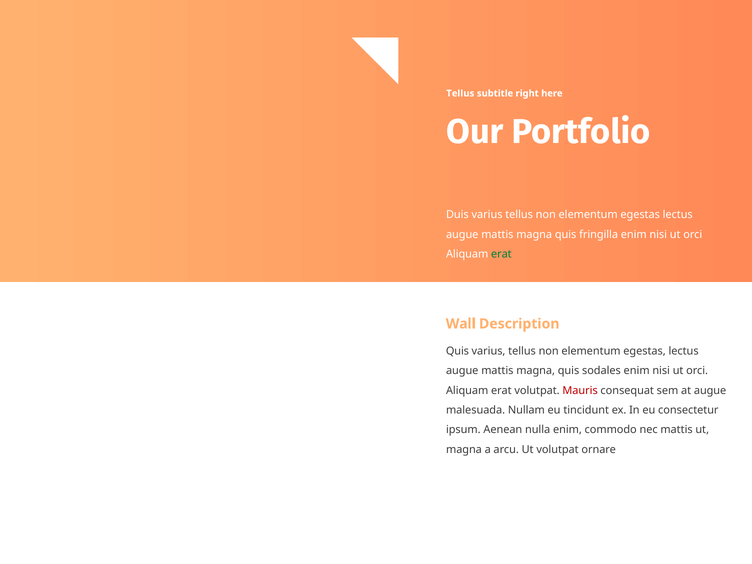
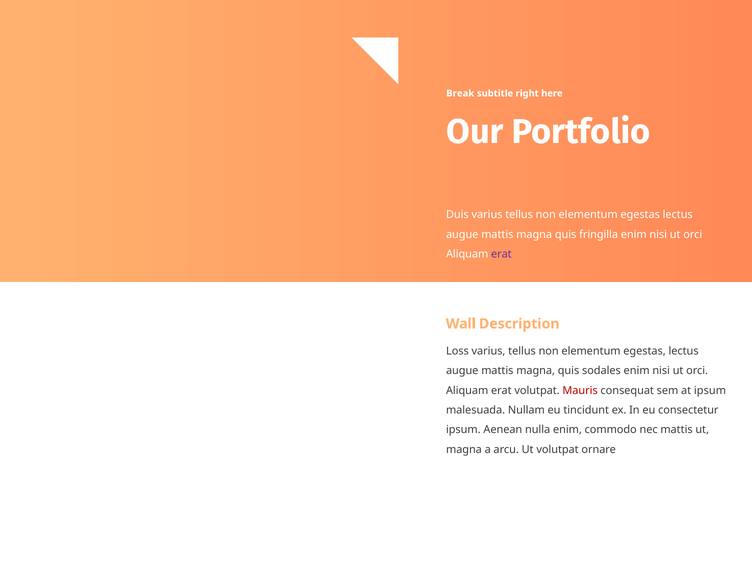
Tellus at (460, 93): Tellus -> Break
erat at (501, 254) colour: green -> purple
Quis at (457, 351): Quis -> Loss
at augue: augue -> ipsum
